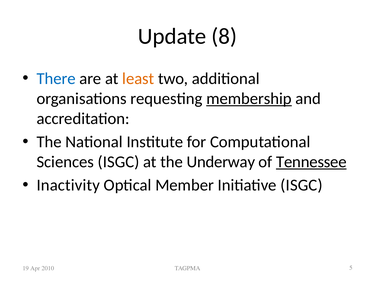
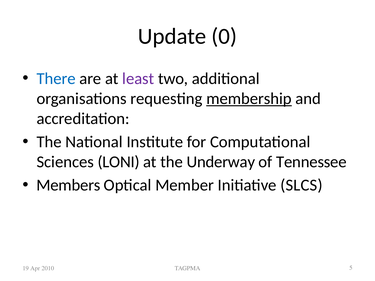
8: 8 -> 0
least colour: orange -> purple
Sciences ISGC: ISGC -> LONI
Tennessee underline: present -> none
Inactivity: Inactivity -> Members
Initiative ISGC: ISGC -> SLCS
